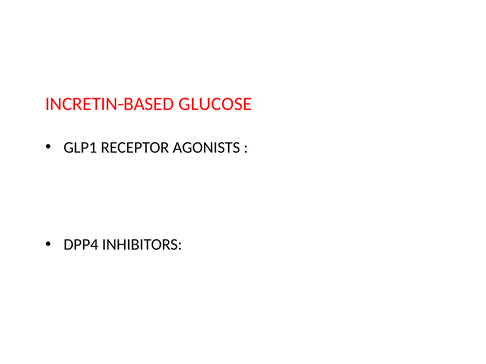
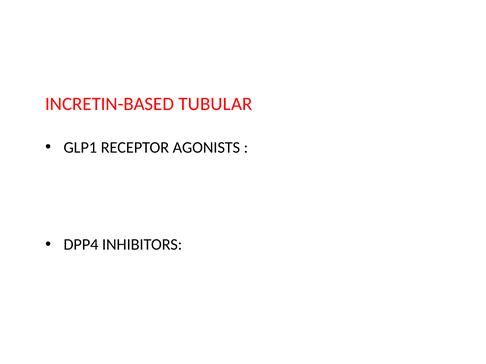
GLUCOSE: GLUCOSE -> TUBULAR
